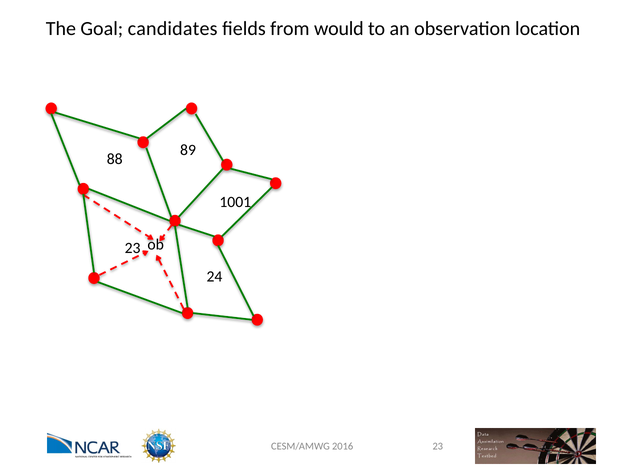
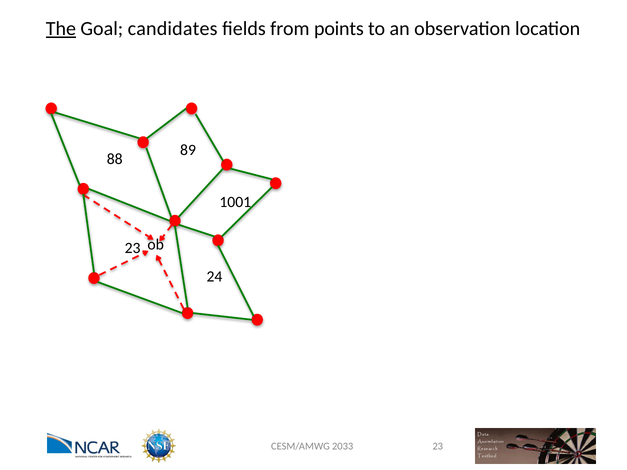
The underline: none -> present
would: would -> points
2016: 2016 -> 2033
